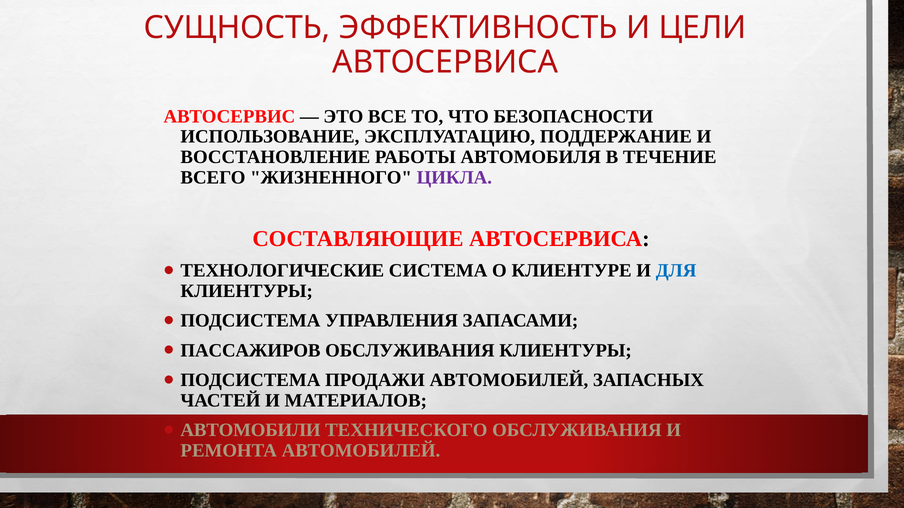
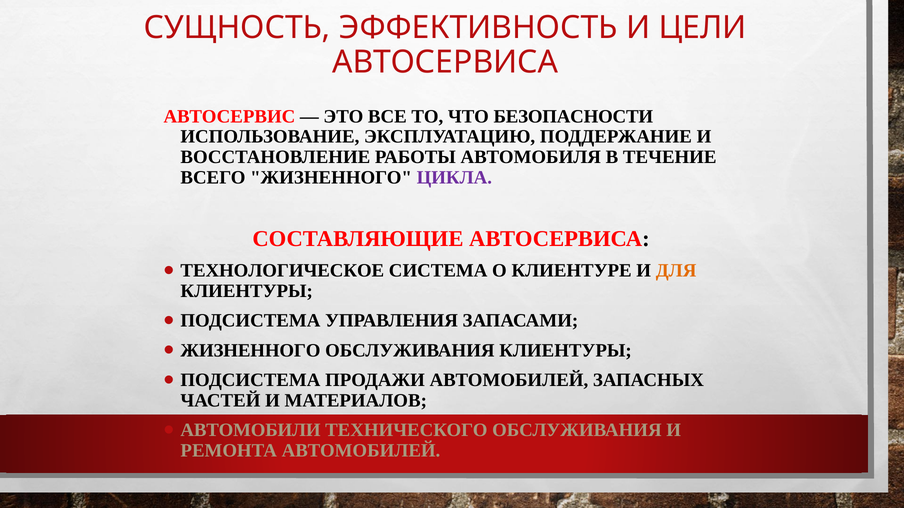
ТЕХНОЛОГИЧЕСКИЕ: ТЕХНОЛОГИЧЕСКИЕ -> ТЕХНОЛОГИЧЕСКОЕ
ДЛЯ colour: blue -> orange
ПАССАЖИРОВ at (250, 351): ПАССАЖИРОВ -> ЖИЗНЕННОГО
